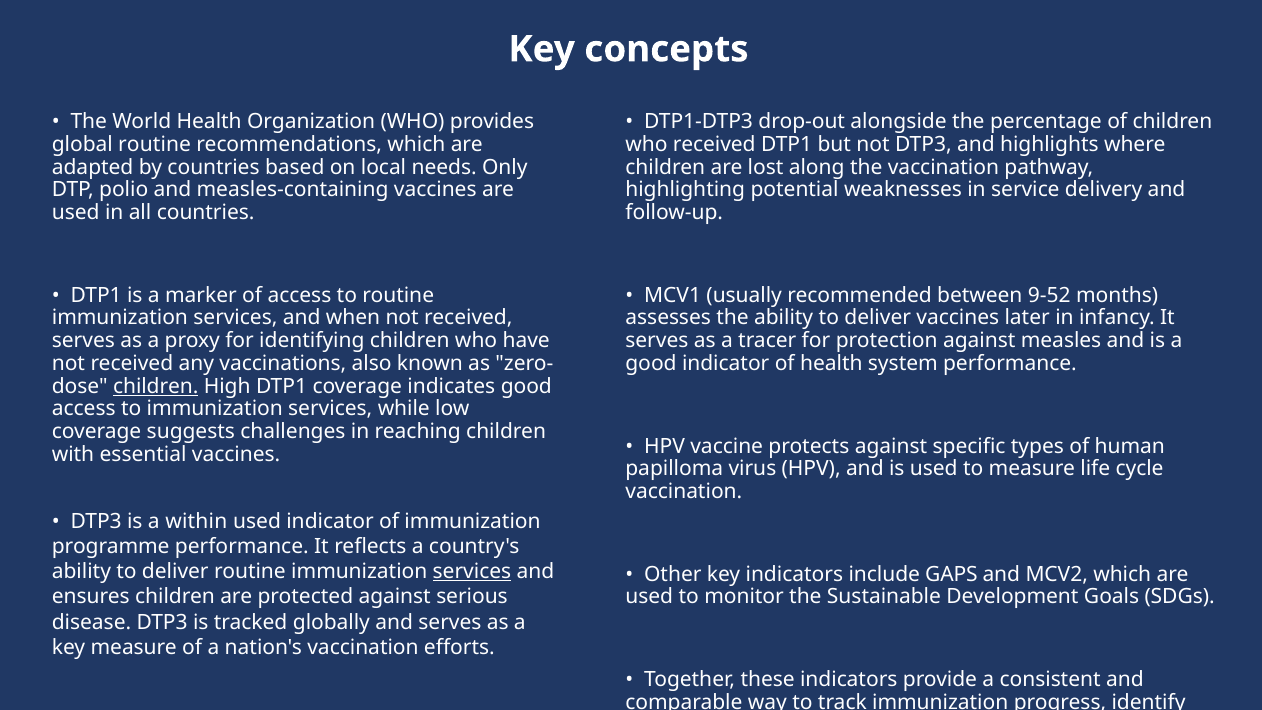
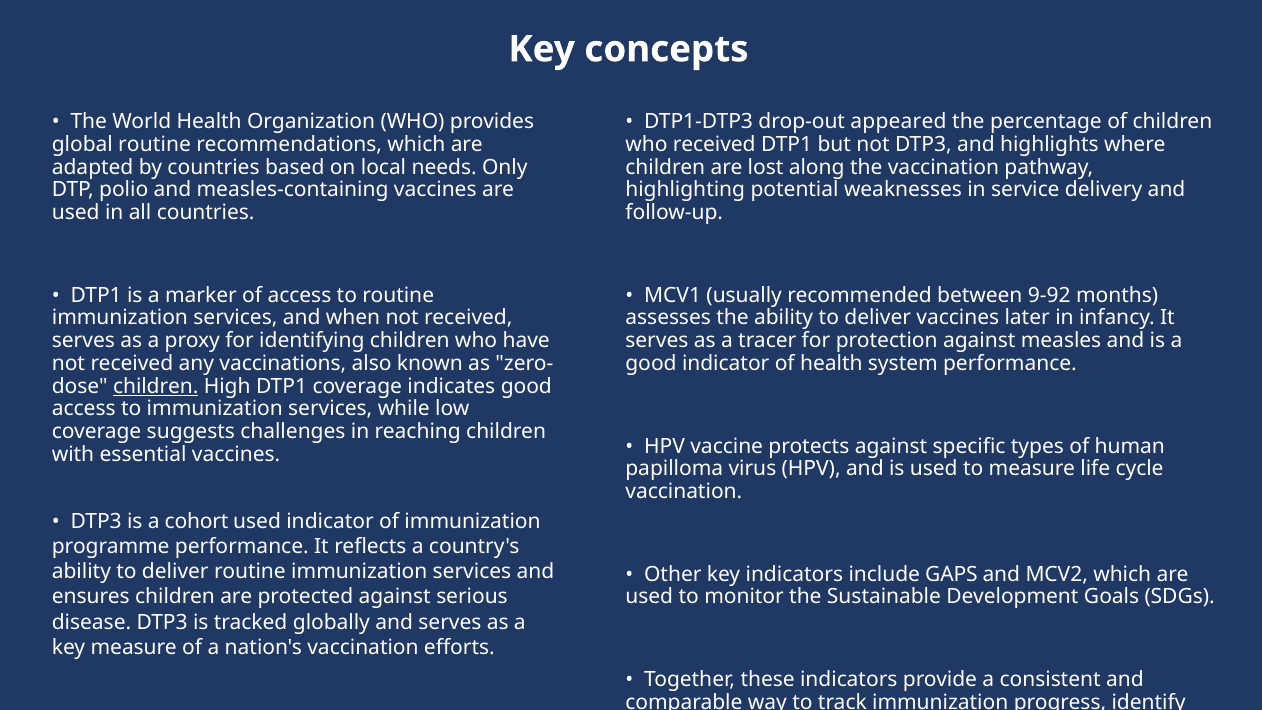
alongside: alongside -> appeared
9-52: 9-52 -> 9-92
within: within -> cohort
services at (472, 572) underline: present -> none
